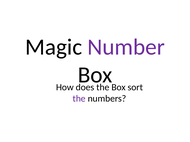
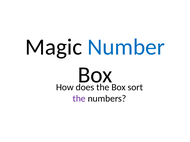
Number colour: purple -> blue
